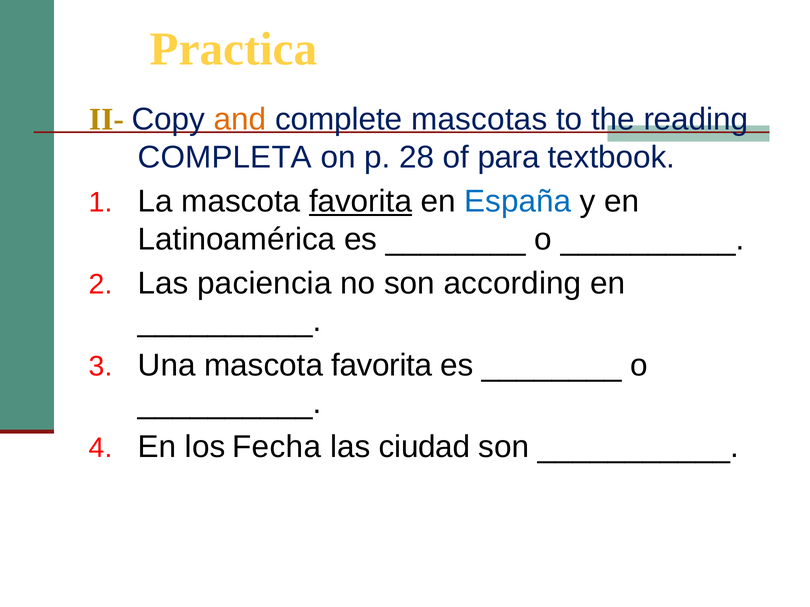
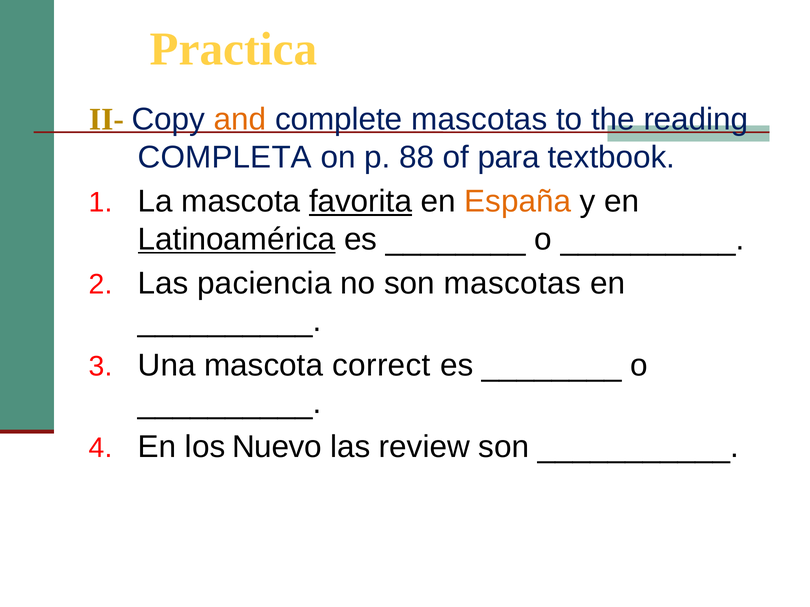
28: 28 -> 88
España colour: blue -> orange
Latinoamérica underline: none -> present
son according: according -> mascotas
Una mascota favorita: favorita -> correct
Fecha: Fecha -> Nuevo
ciudad: ciudad -> review
